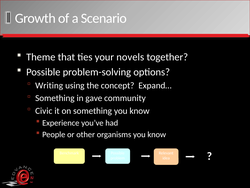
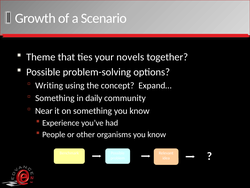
gave: gave -> daily
Civic: Civic -> Near
